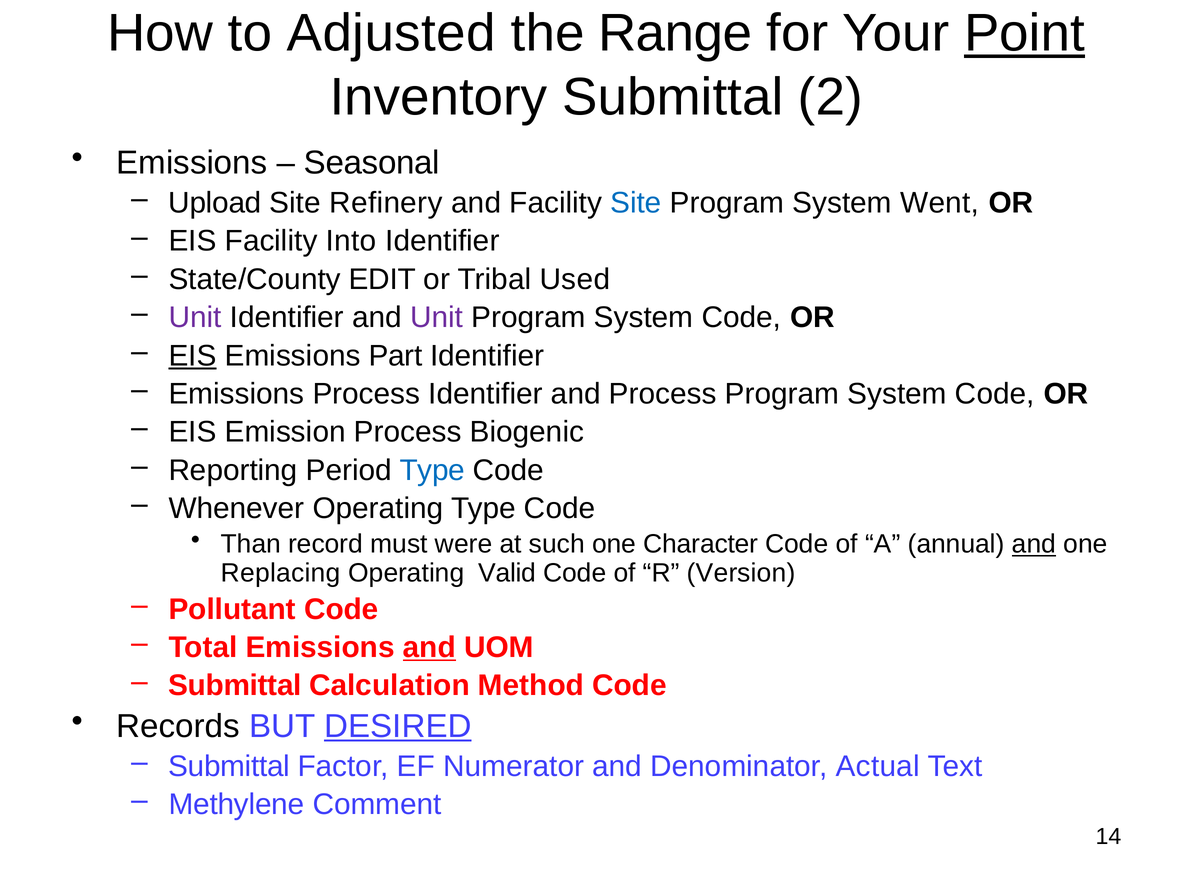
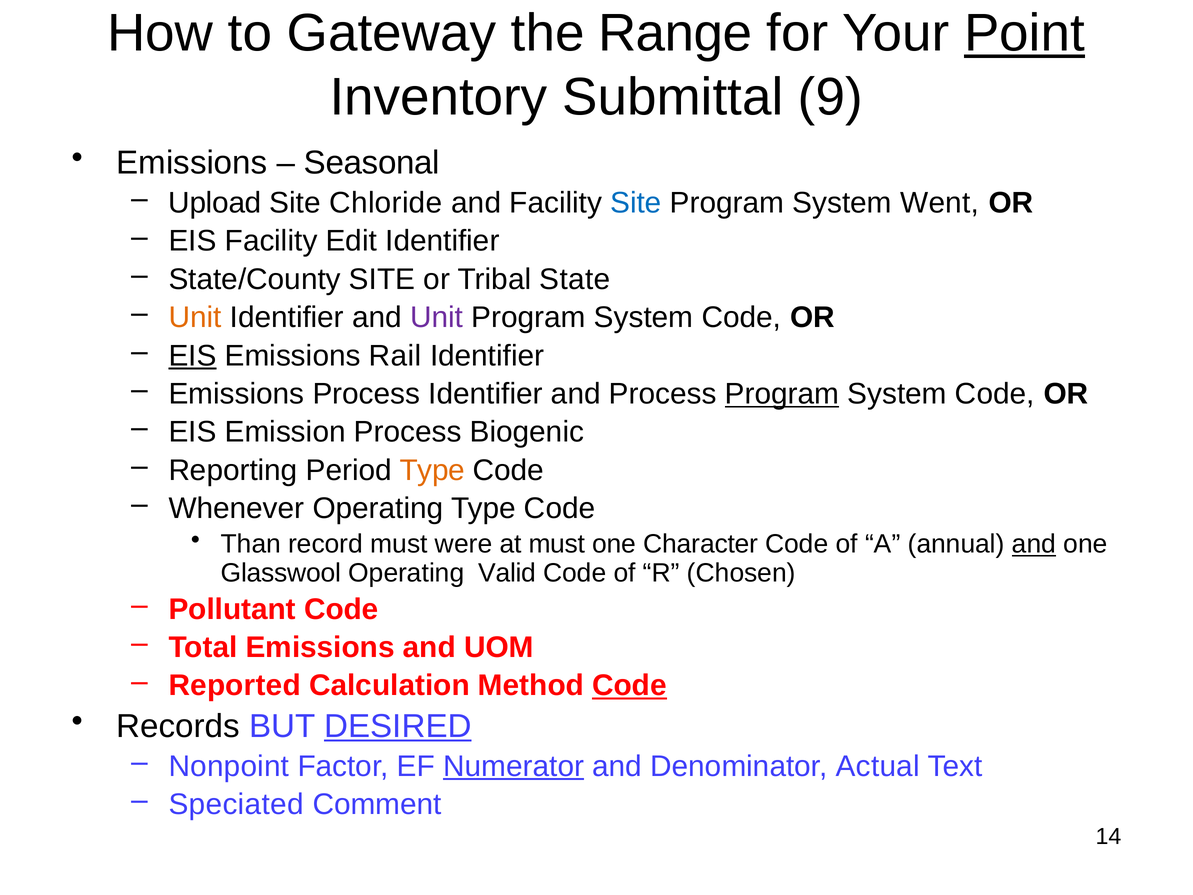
Adjusted: Adjusted -> Gateway
2: 2 -> 9
Refinery: Refinery -> Chloride
Into: Into -> Edit
State/County EDIT: EDIT -> SITE
Used: Used -> State
Unit at (195, 317) colour: purple -> orange
Part: Part -> Rail
Program at (782, 394) underline: none -> present
Type at (432, 470) colour: blue -> orange
at such: such -> must
Replacing: Replacing -> Glasswool
Version: Version -> Chosen
and at (429, 647) underline: present -> none
Submittal at (235, 685): Submittal -> Reported
Code at (629, 685) underline: none -> present
Submittal at (229, 766): Submittal -> Nonpoint
Numerator underline: none -> present
Methylene: Methylene -> Speciated
